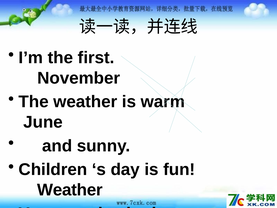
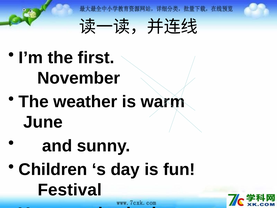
Weather at (70, 190): Weather -> Festival
